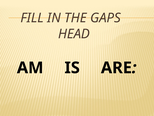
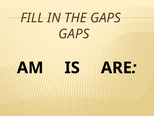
HEAD at (74, 34): HEAD -> GAPS
